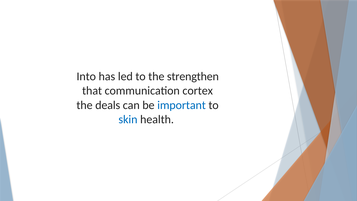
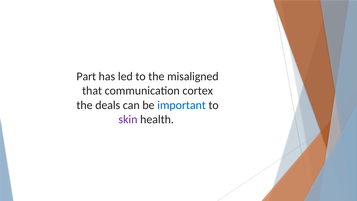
Into: Into -> Part
strengthen: strengthen -> misaligned
skin colour: blue -> purple
